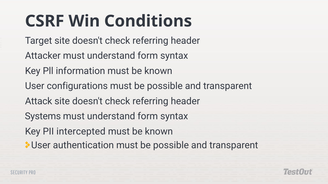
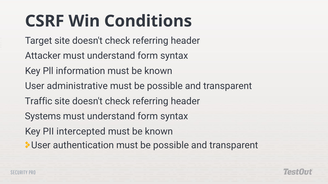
configurations: configurations -> administrative
Attack: Attack -> Traffic
